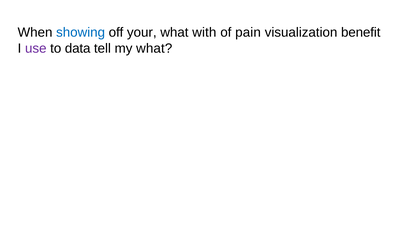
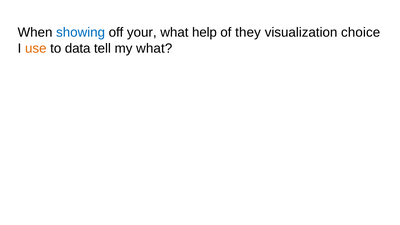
with: with -> help
pain: pain -> they
benefit: benefit -> choice
use colour: purple -> orange
